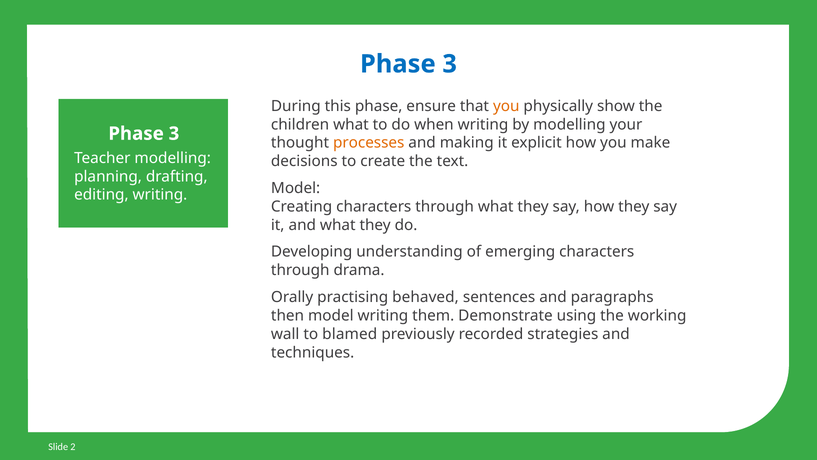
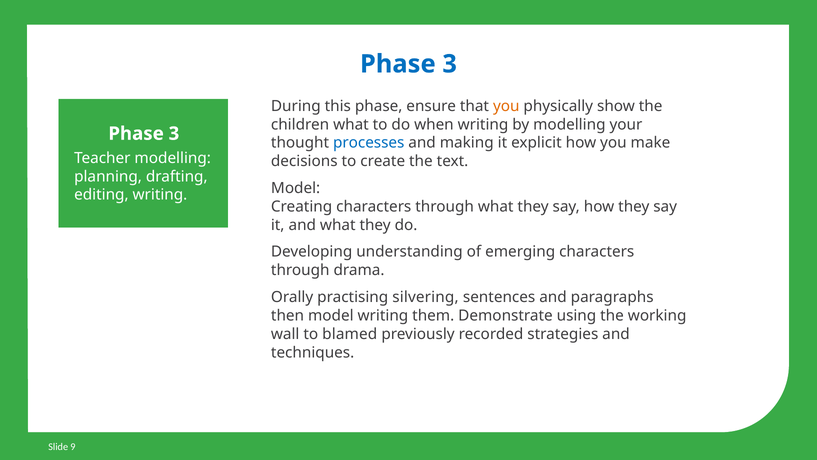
processes colour: orange -> blue
behaved: behaved -> silvering
2: 2 -> 9
